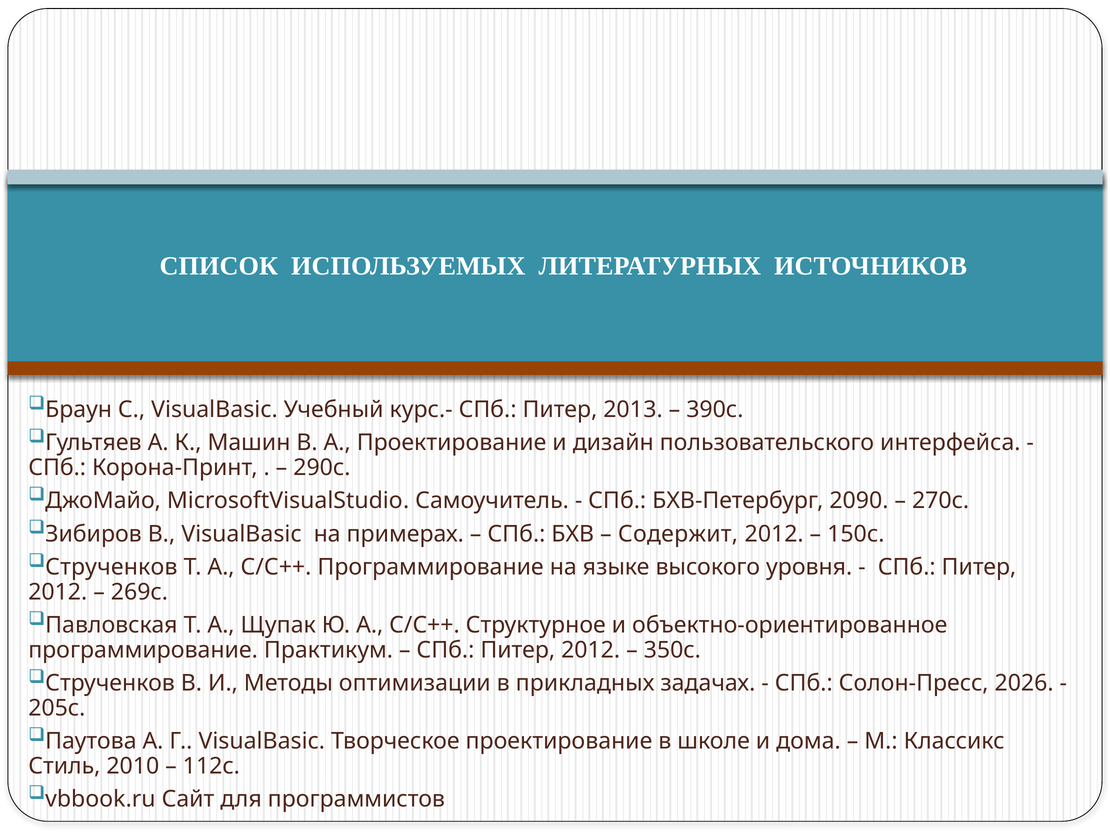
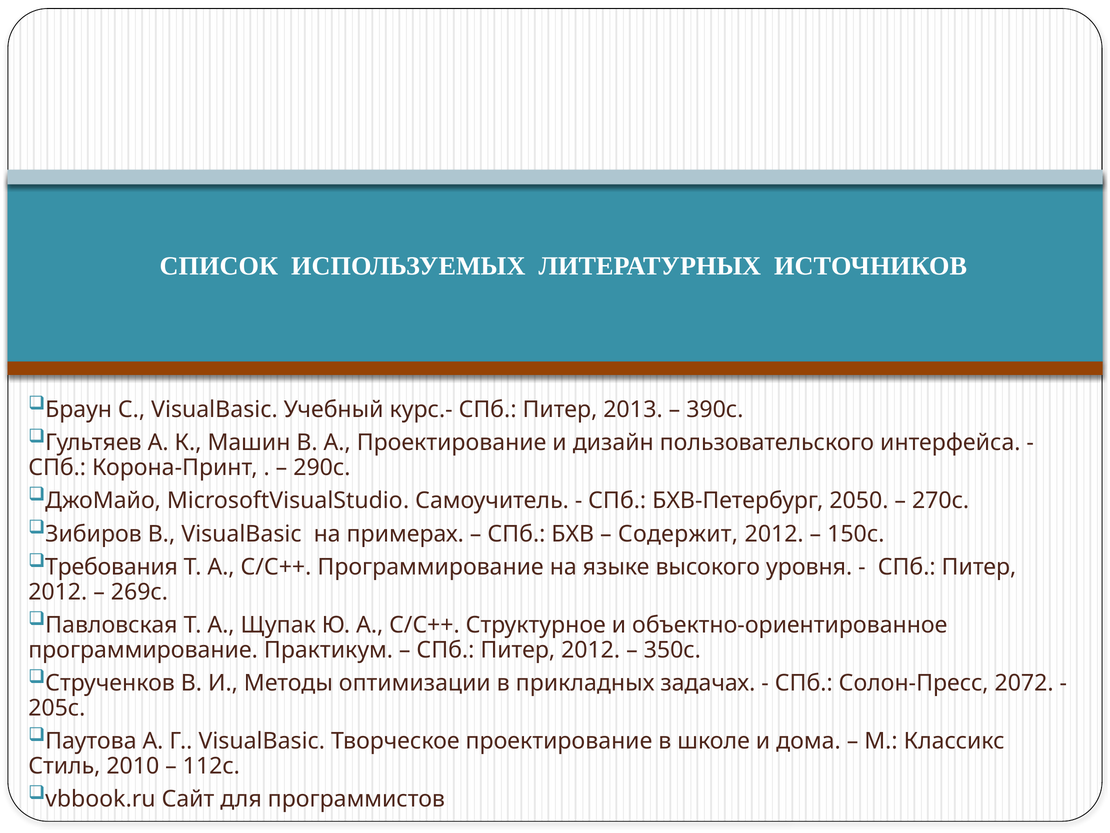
2090: 2090 -> 2050
Струченков at (111, 567): Струченков -> Требования
2026: 2026 -> 2072
